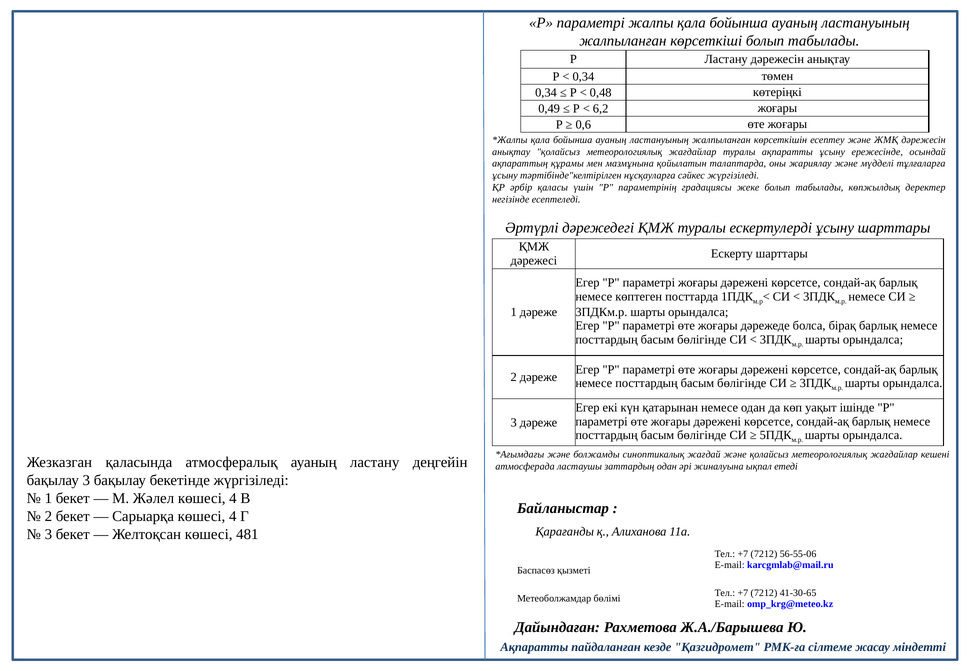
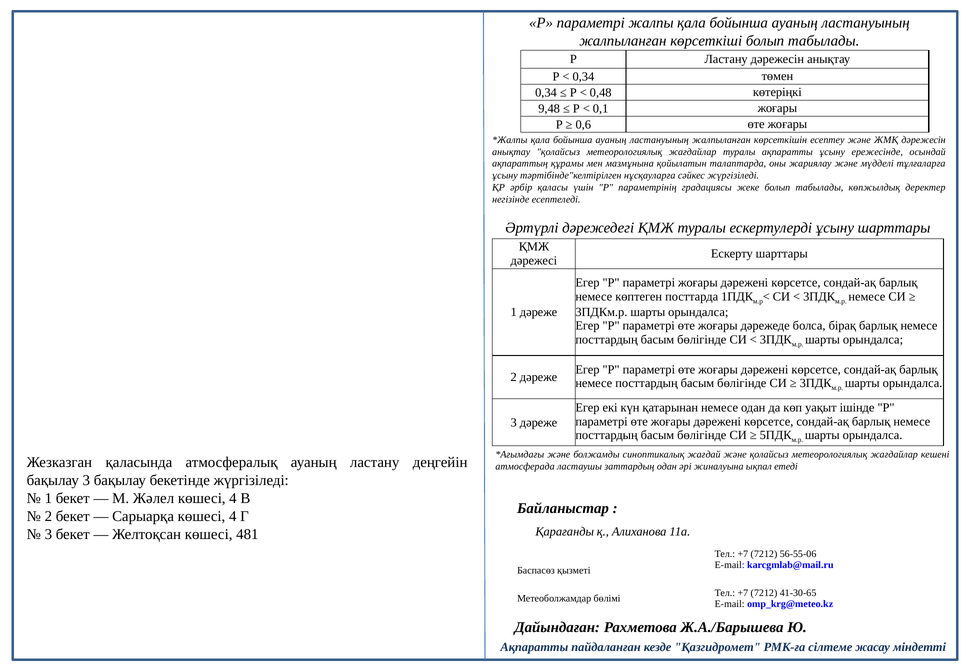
0,49: 0,49 -> 9,48
6,2: 6,2 -> 0,1
